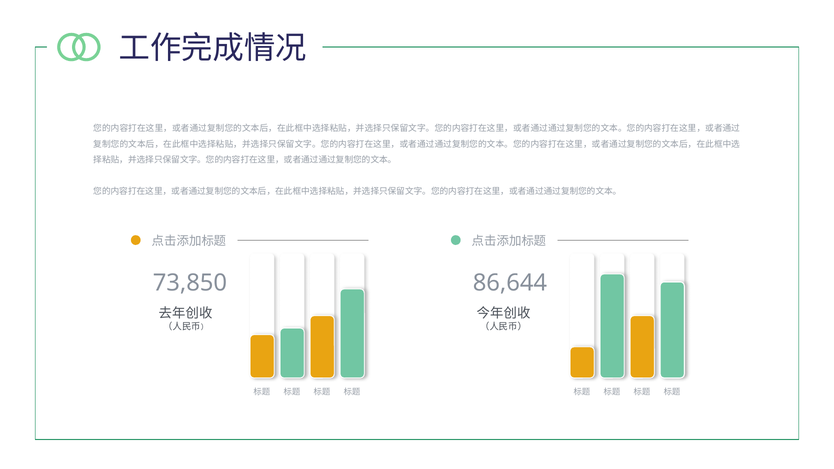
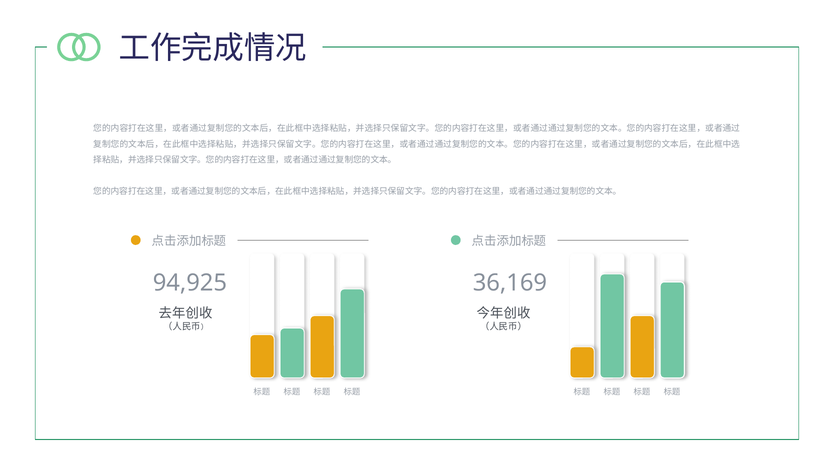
73,850: 73,850 -> 94,925
86,644: 86,644 -> 36,169
